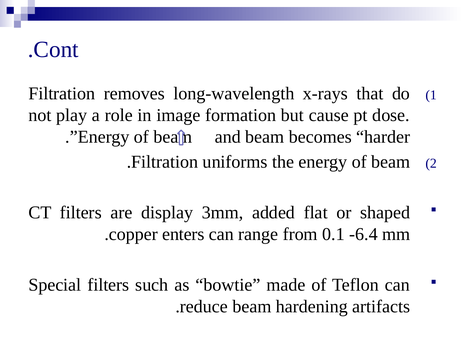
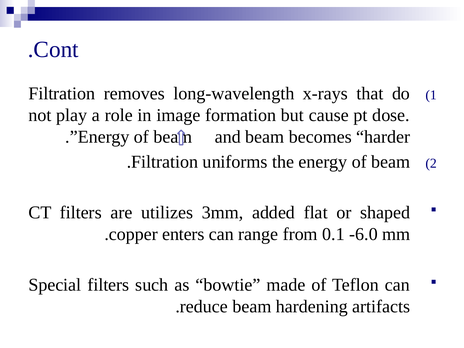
display: display -> utilizes
-6.4: -6.4 -> -6.0
